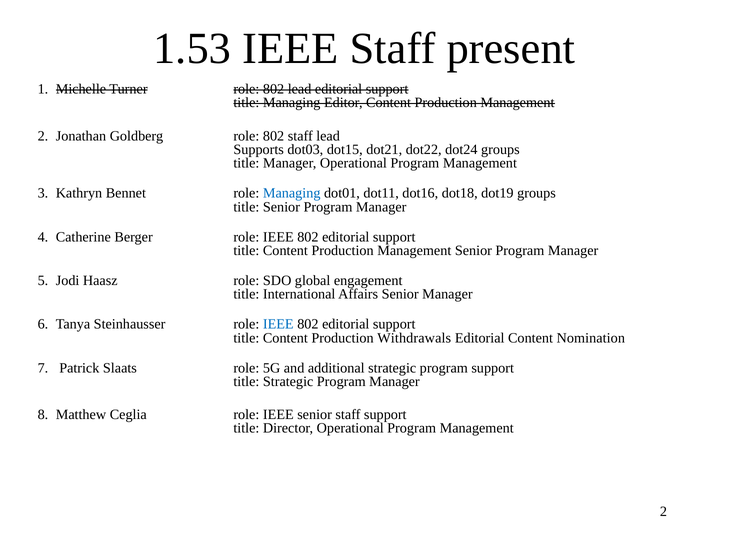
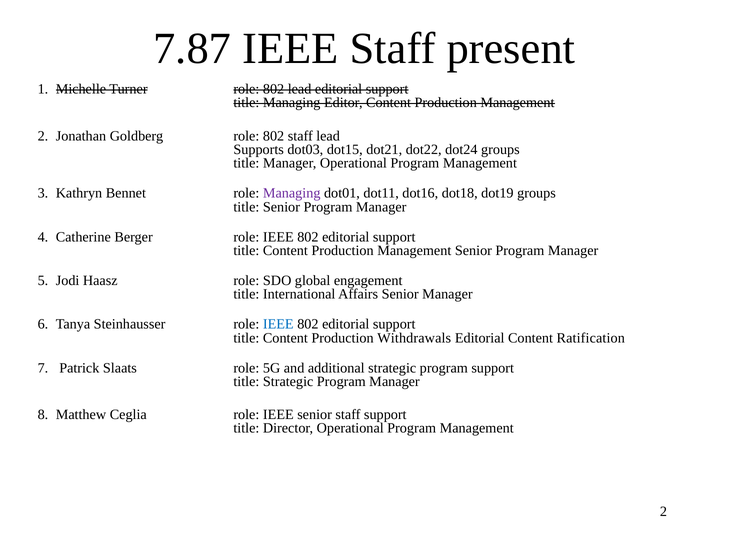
1.53: 1.53 -> 7.87
Managing at (292, 193) colour: blue -> purple
Nomination: Nomination -> Ratification
